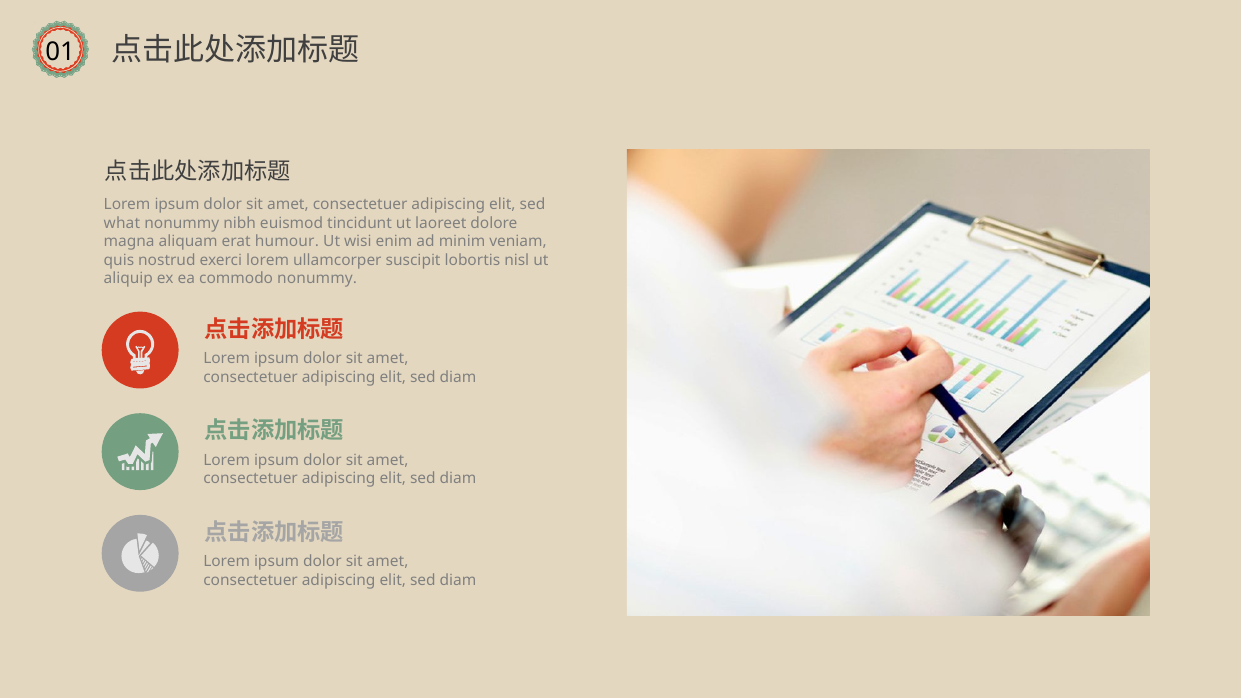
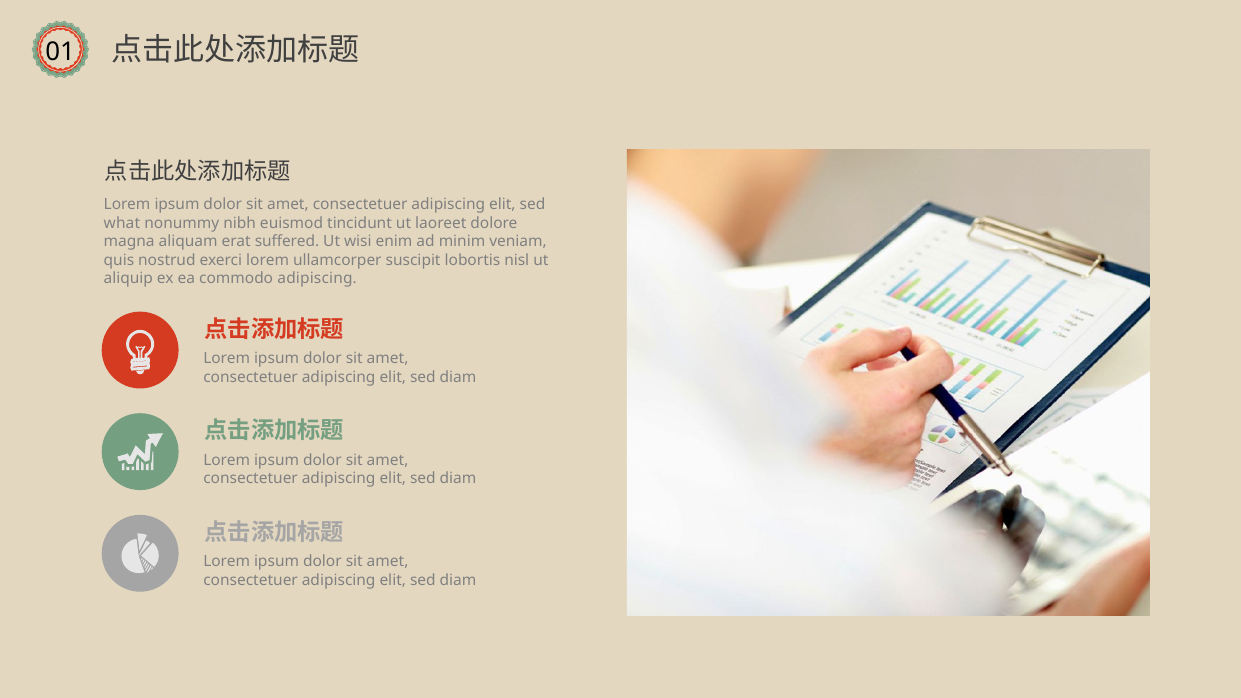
humour: humour -> suffered
commodo nonummy: nonummy -> adipiscing
